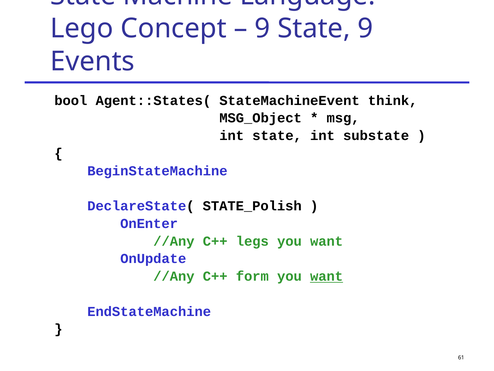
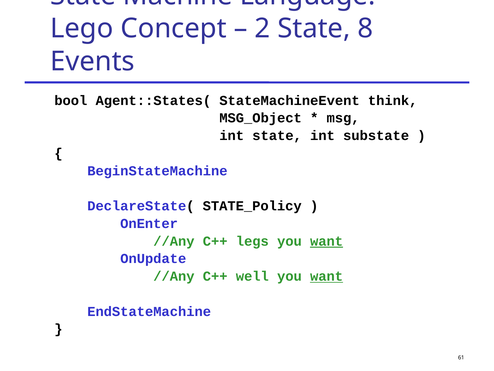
9 at (262, 28): 9 -> 2
State 9: 9 -> 8
STATE_Polish: STATE_Polish -> STATE_Policy
want at (327, 241) underline: none -> present
form: form -> well
